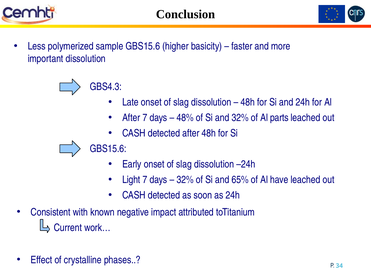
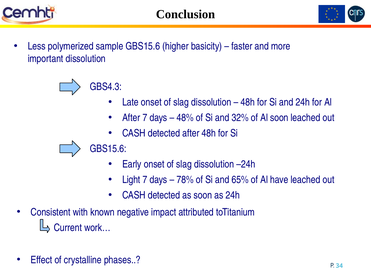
Al parts: parts -> soon
32% at (185, 179): 32% -> 78%
